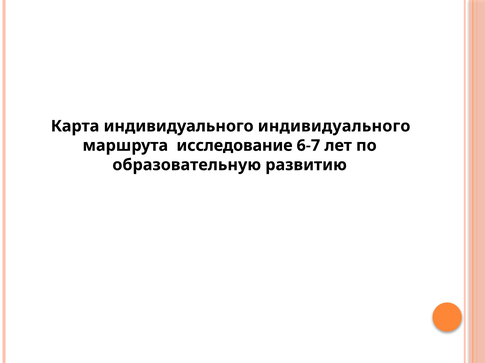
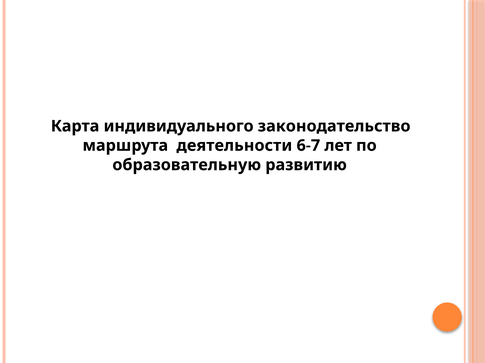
индивидуального индивидуального: индивидуального -> законодательство
исследование: исследование -> деятельности
